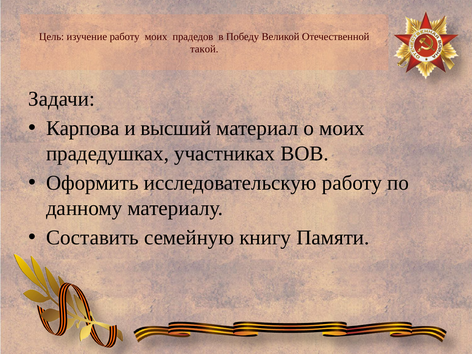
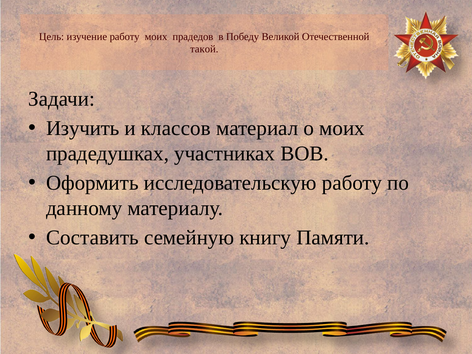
Карпова: Карпова -> Изучить
высший: высший -> классов
